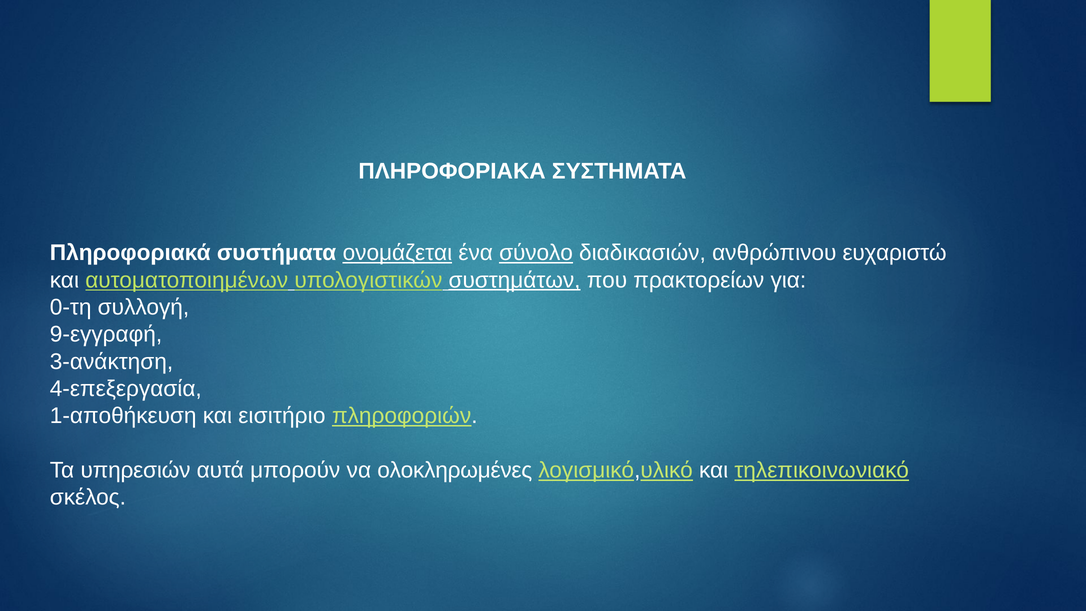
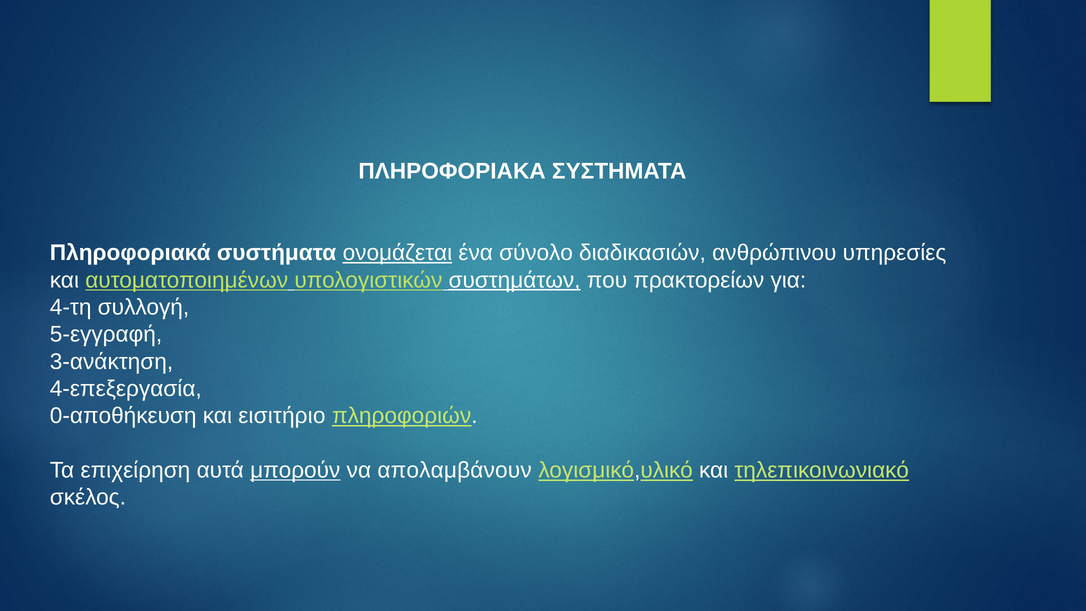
σύνολο underline: present -> none
ευχαριστώ: ευχαριστώ -> υπηρεσίες
0-τη: 0-τη -> 4-τη
9-εγγραφή: 9-εγγραφή -> 5-εγγραφή
1-αποθήκευση: 1-αποθήκευση -> 0-αποθήκευση
υπηρεσιών: υπηρεσιών -> επιχείρηση
μπορούν underline: none -> present
ολοκληρωμένες: ολοκληρωμένες -> απολαμβάνουν
